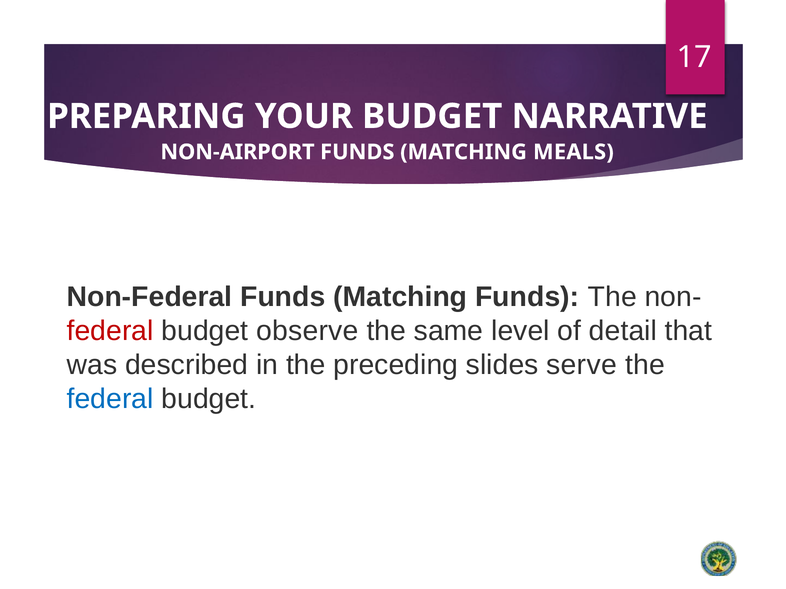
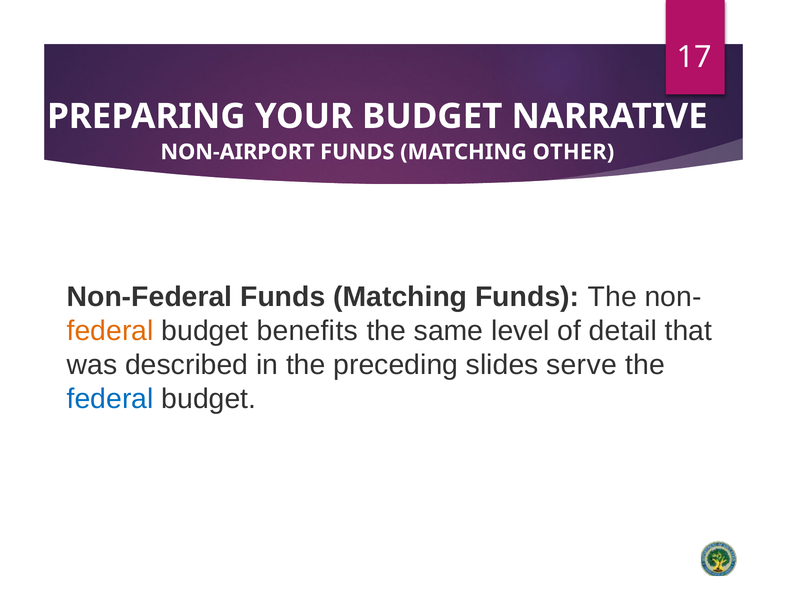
MEALS: MEALS -> OTHER
federal at (110, 331) colour: red -> orange
observe: observe -> benefits
